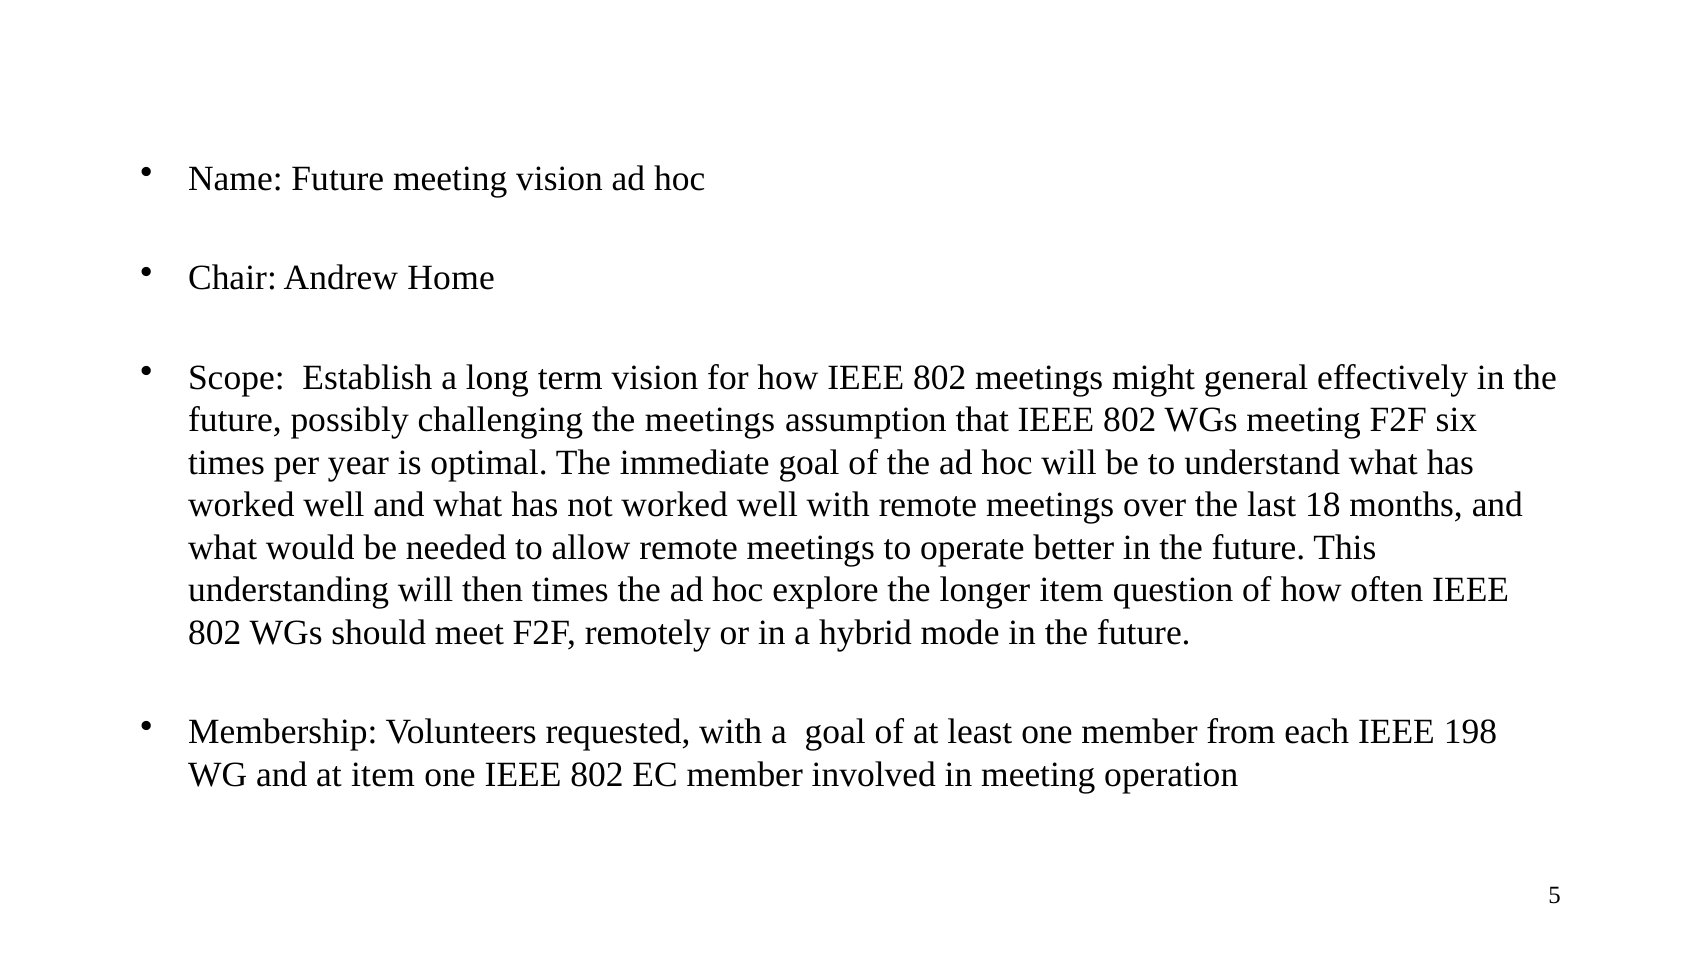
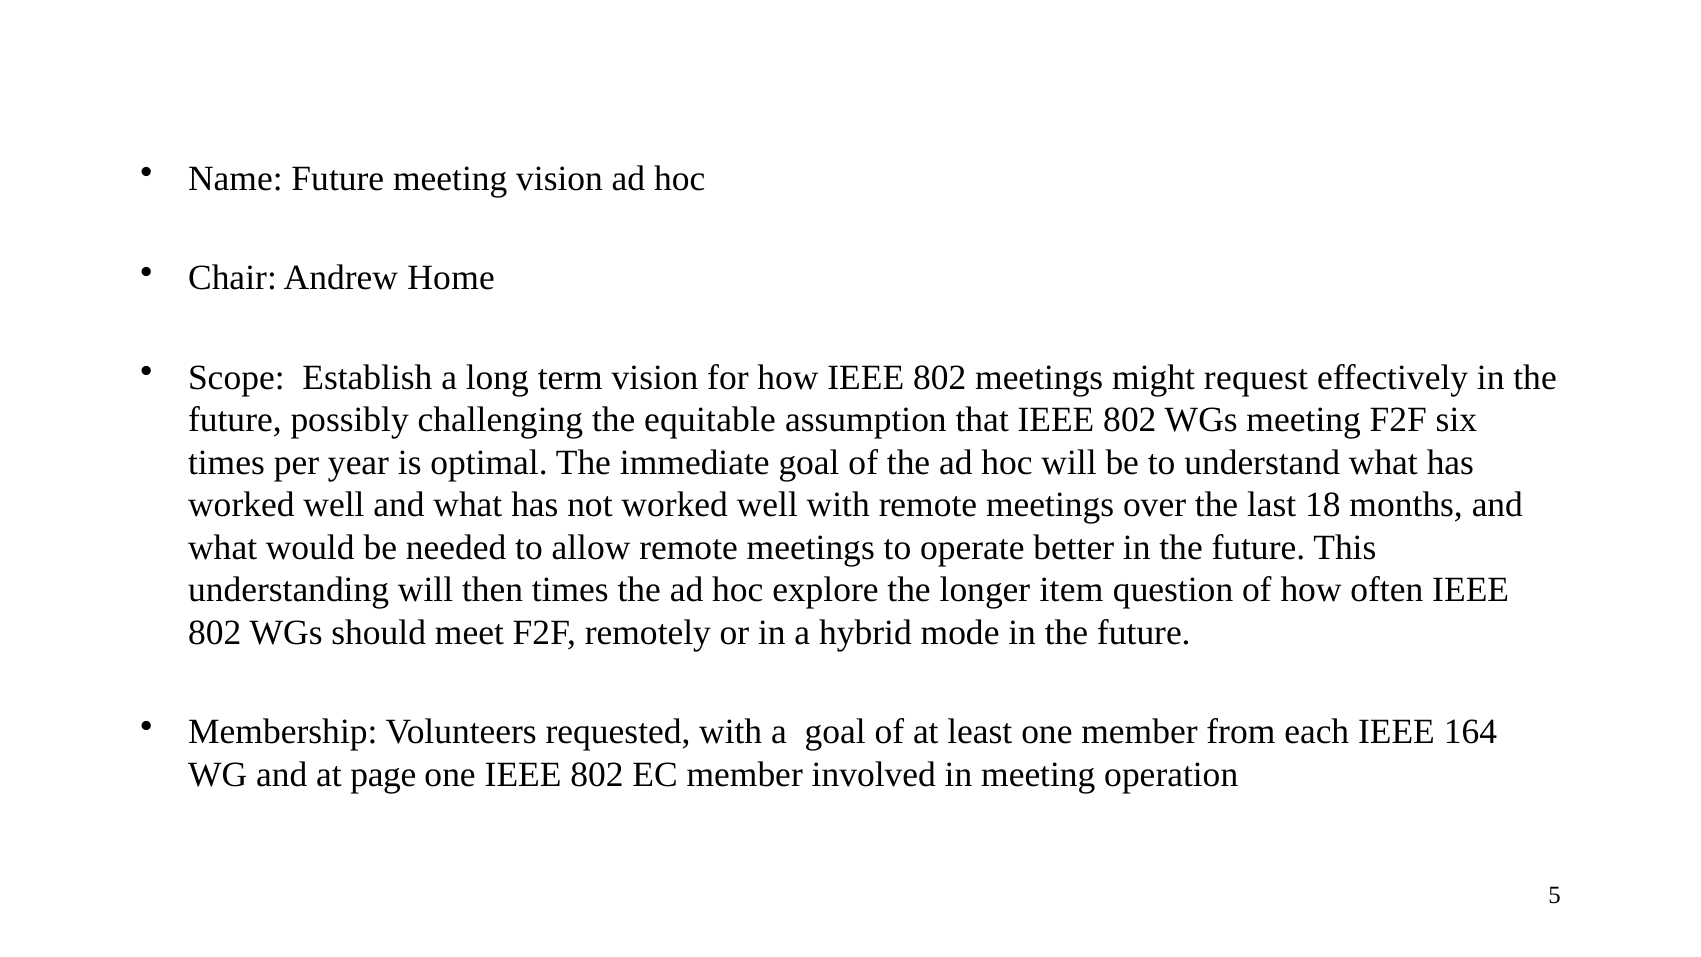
general: general -> request
the meetings: meetings -> equitable
198: 198 -> 164
at item: item -> page
